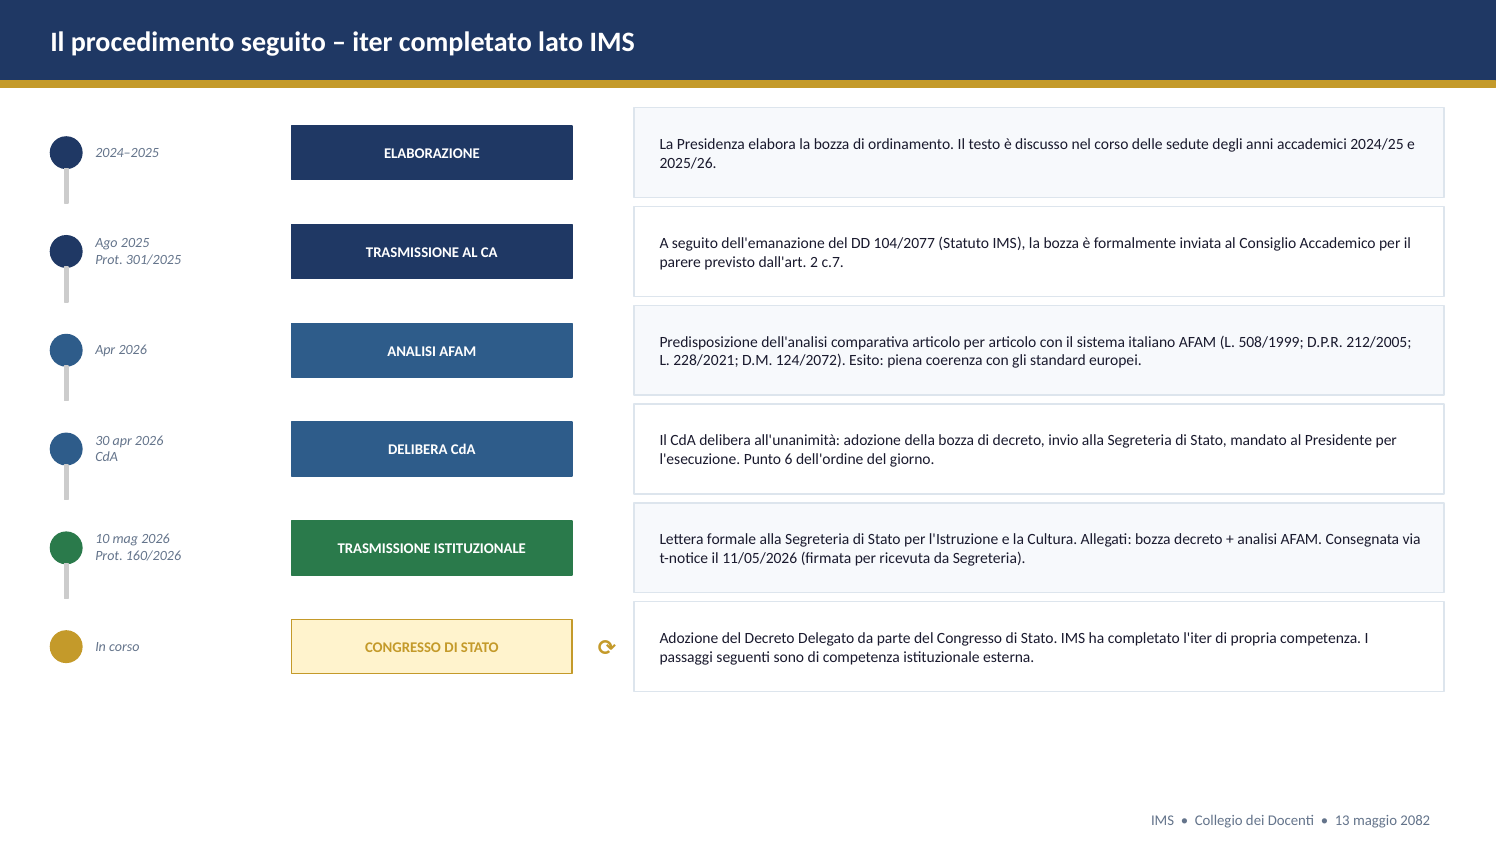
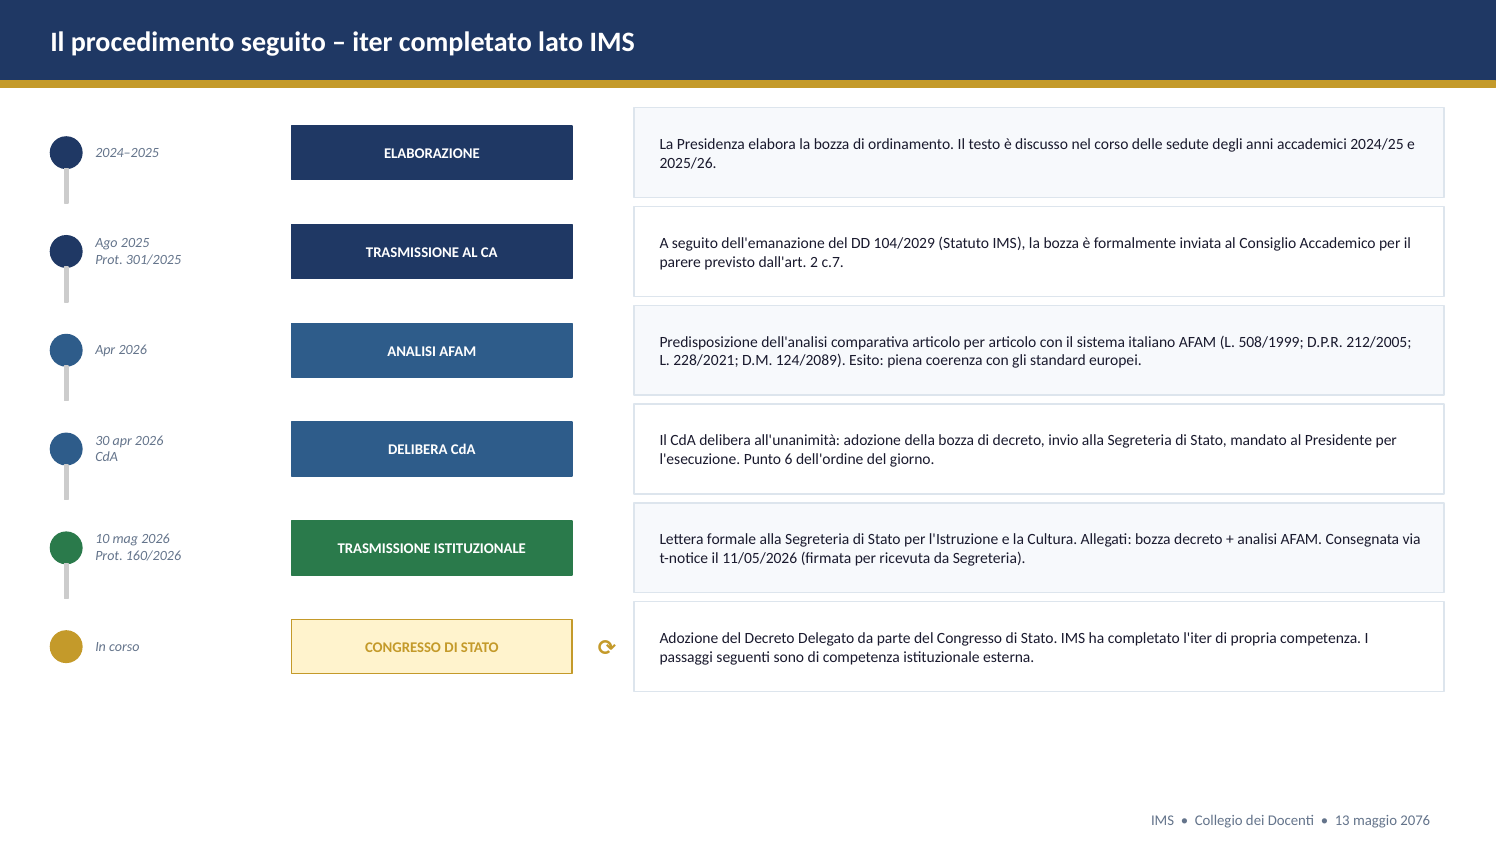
104/2077: 104/2077 -> 104/2029
124/2072: 124/2072 -> 124/2089
2082: 2082 -> 2076
